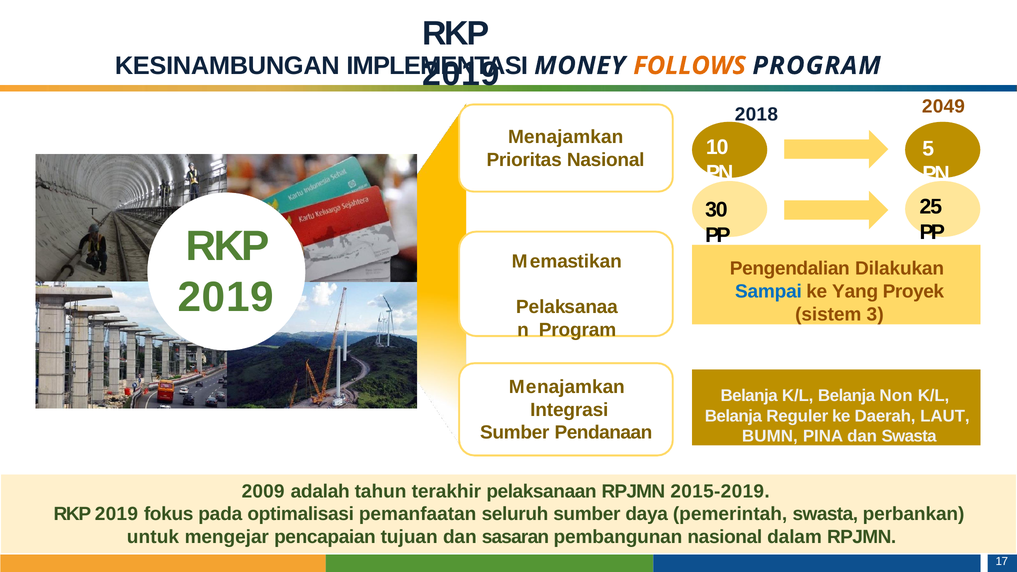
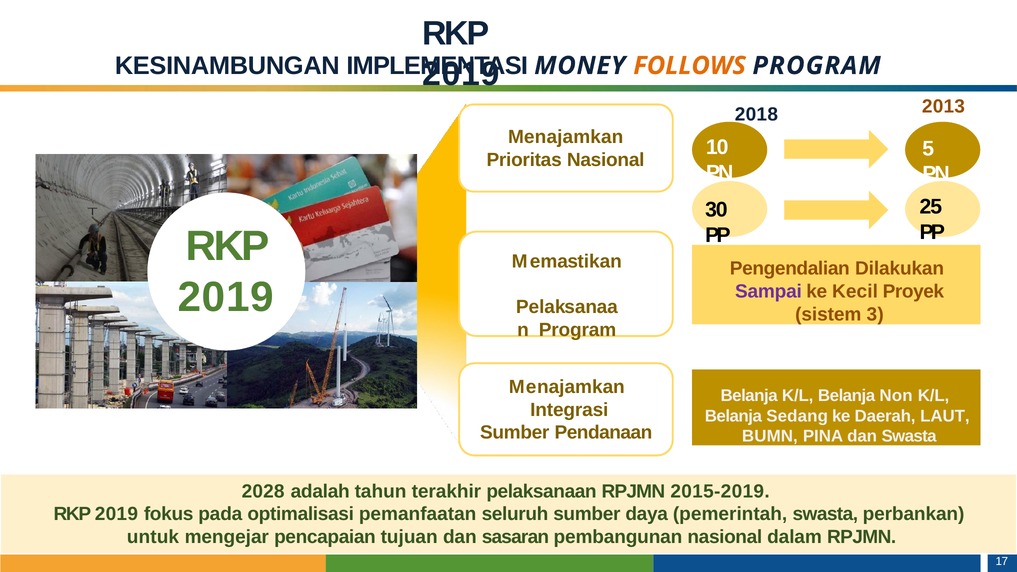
2049: 2049 -> 2013
Sampai colour: blue -> purple
Yang: Yang -> Kecil
Reguler: Reguler -> Sedang
2009: 2009 -> 2028
